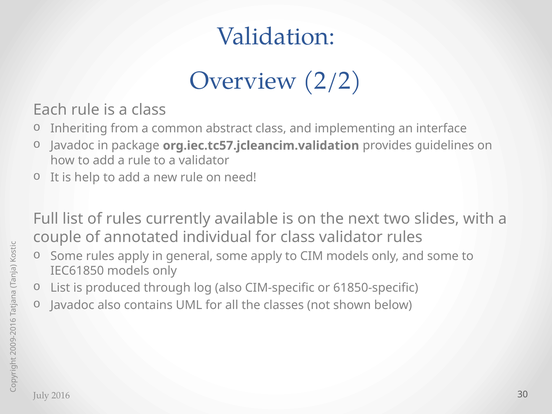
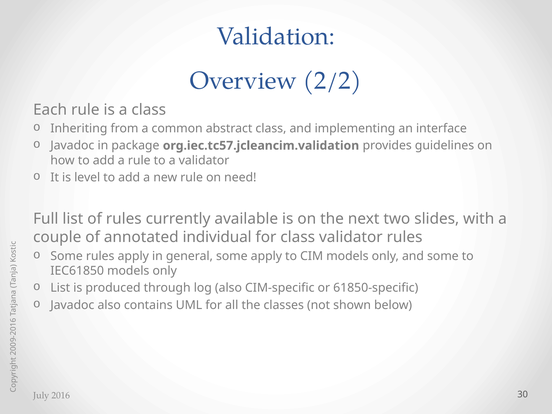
help: help -> level
